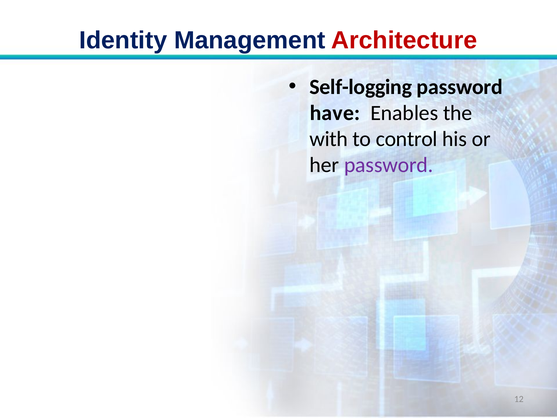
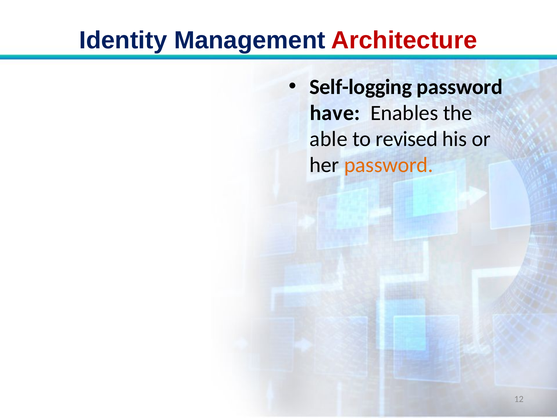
with: with -> able
control: control -> revised
password at (389, 165) colour: purple -> orange
